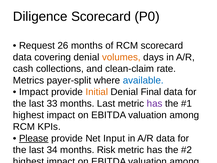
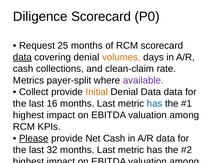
26: 26 -> 25
data at (22, 57) underline: none -> present
available colour: blue -> purple
Impact at (34, 92): Impact -> Collect
Denial Final: Final -> Data
33: 33 -> 16
has at (155, 103) colour: purple -> blue
Net Input: Input -> Cash
34: 34 -> 32
Risk at (106, 150): Risk -> Last
